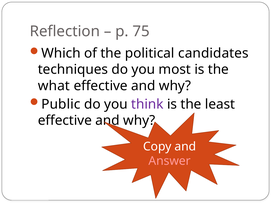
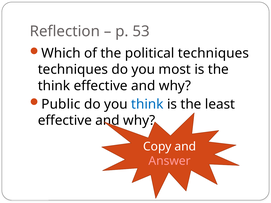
75: 75 -> 53
political candidates: candidates -> techniques
what at (54, 86): what -> think
think at (147, 104) colour: purple -> blue
